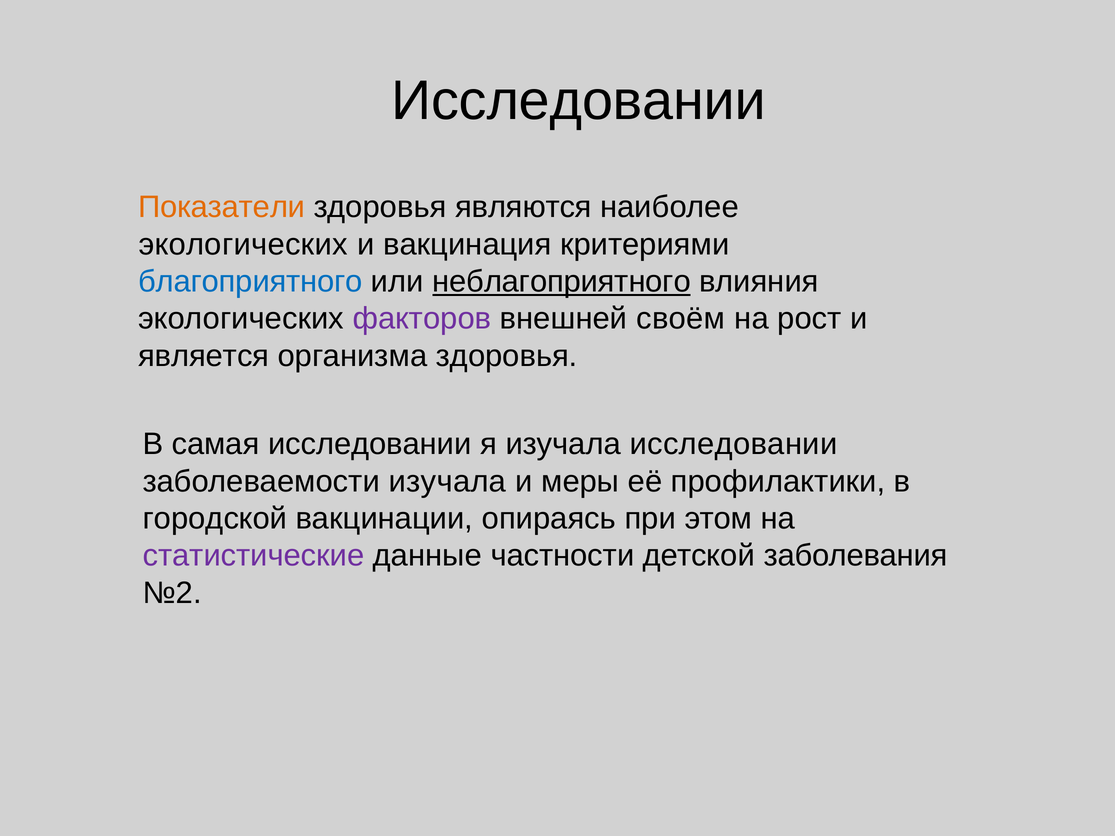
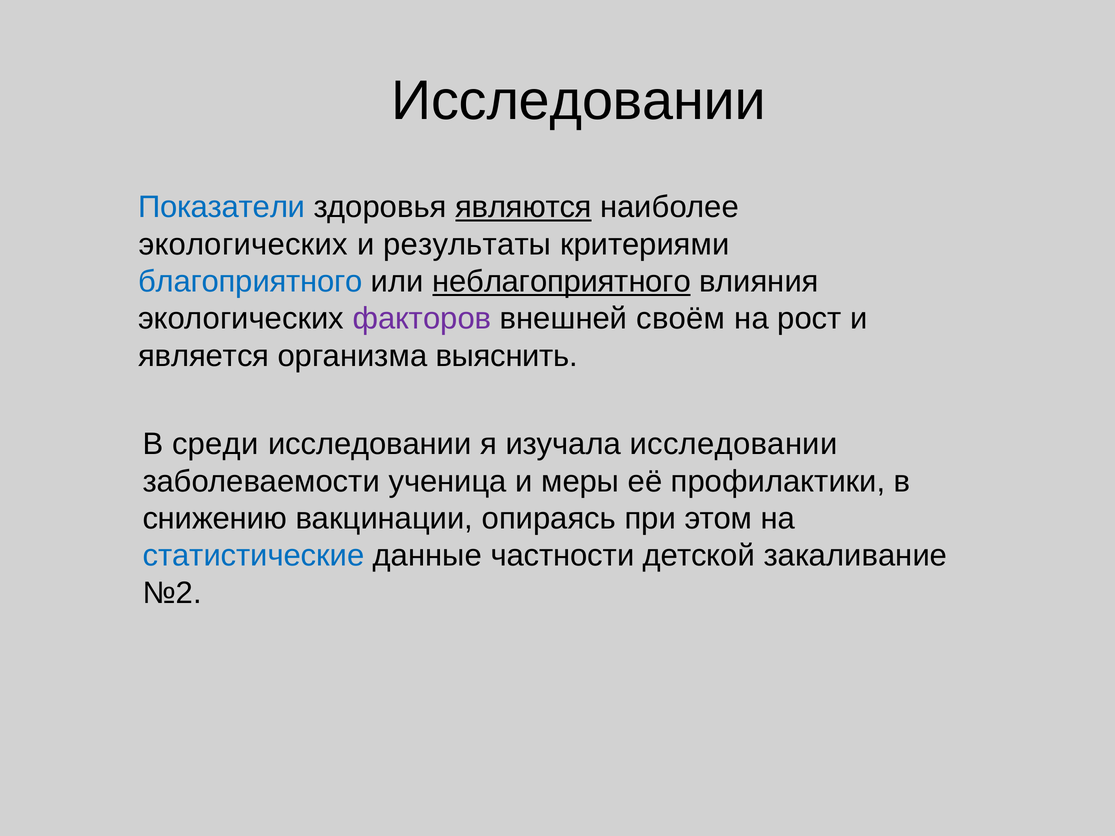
Показатели colour: orange -> blue
являются underline: none -> present
вакцинация: вакцинация -> результаты
организма здоровья: здоровья -> выяснить
самая: самая -> среди
заболеваемости изучала: изучала -> ученица
городской: городской -> снижению
статистические colour: purple -> blue
заболевания: заболевания -> закаливание
